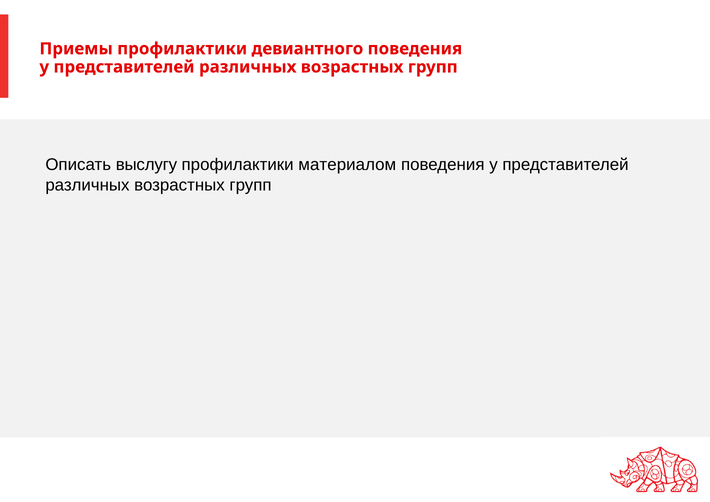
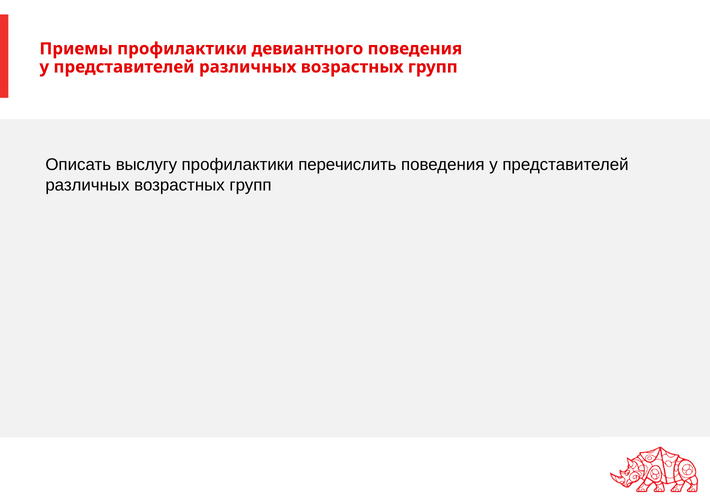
материалом: материалом -> перечислить
